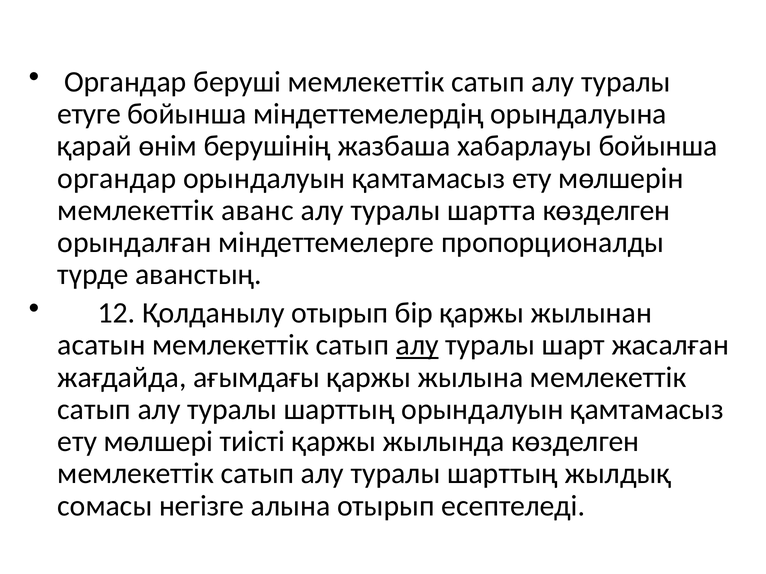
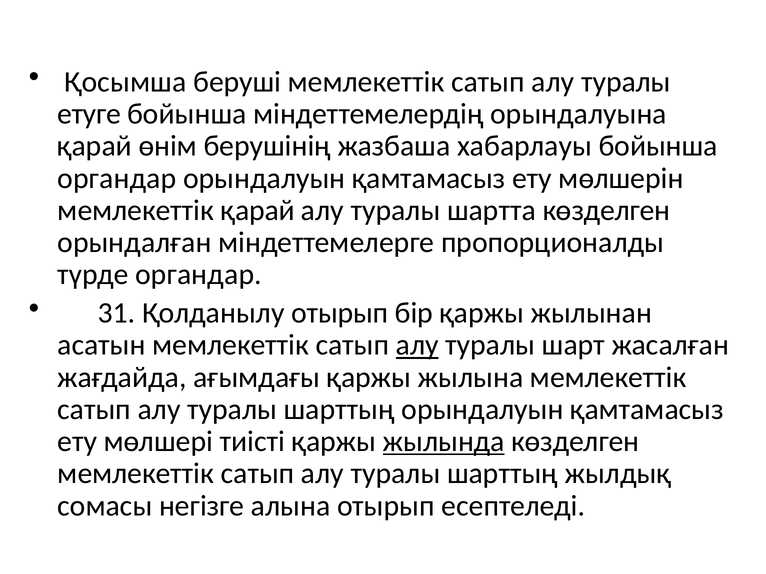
Органдар at (125, 82): Органдар -> Қосымша
мемлекеттік аванс: аванс -> қарай
түрде аванстың: аванстың -> органдар
12: 12 -> 31
жылында underline: none -> present
